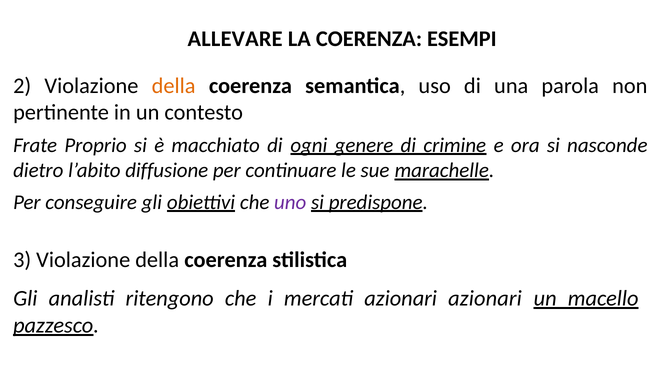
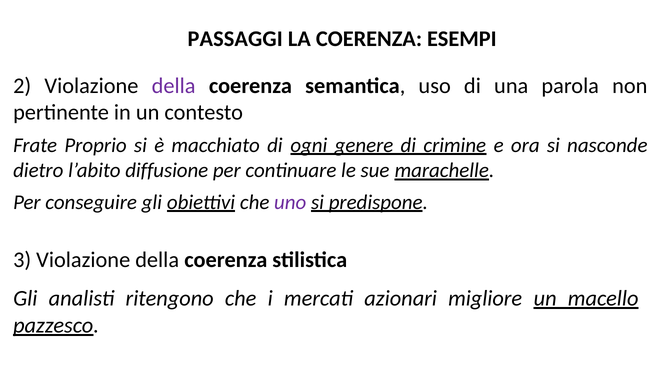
ALLEVARE: ALLEVARE -> PASSAGGI
della at (174, 86) colour: orange -> purple
azionari azionari: azionari -> migliore
